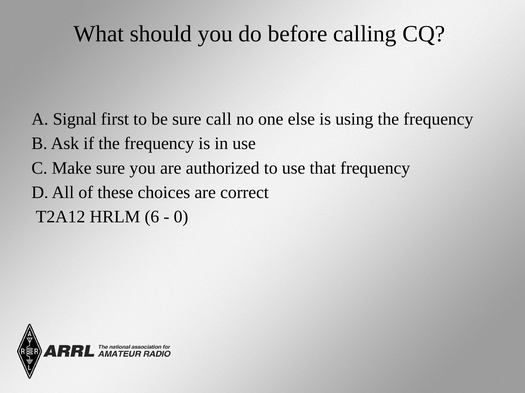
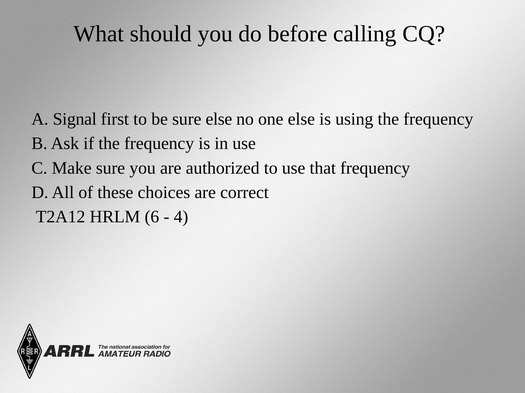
sure call: call -> else
0: 0 -> 4
